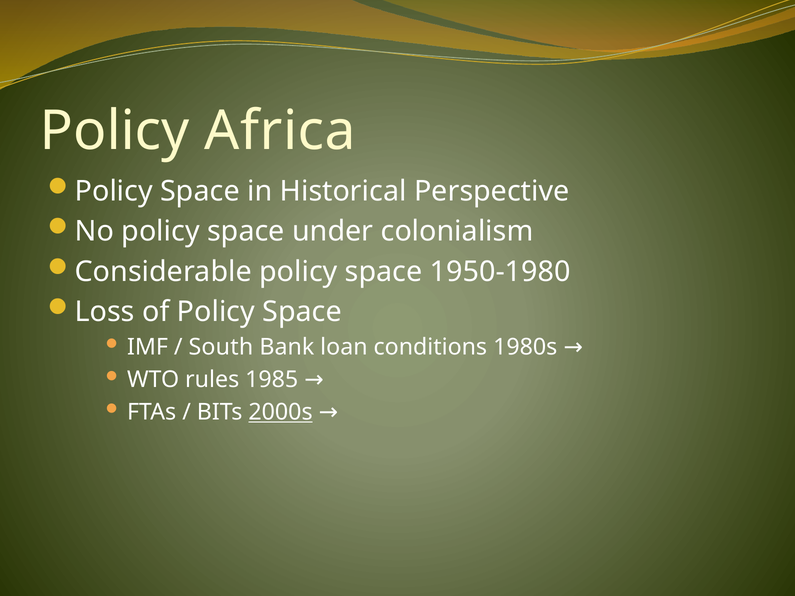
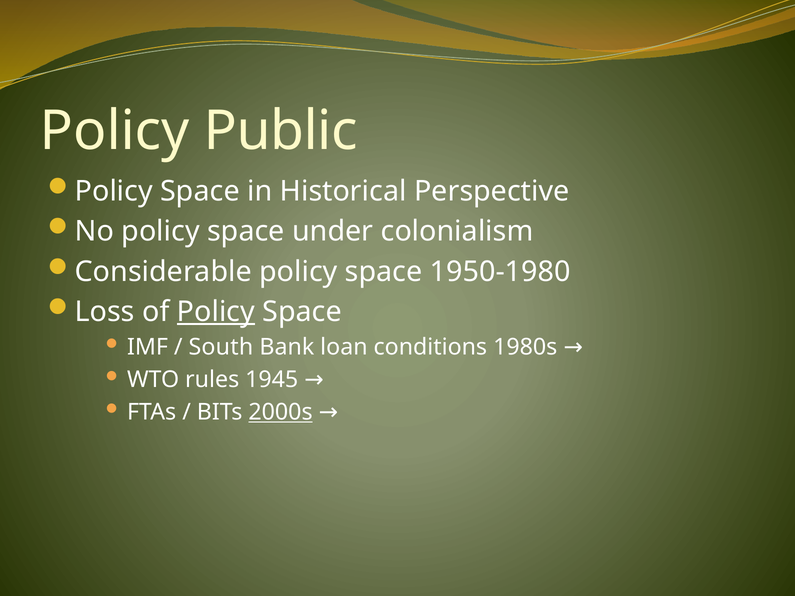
Africa: Africa -> Public
Policy at (216, 312) underline: none -> present
1985: 1985 -> 1945
